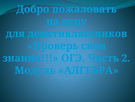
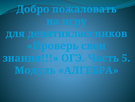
2: 2 -> 5
